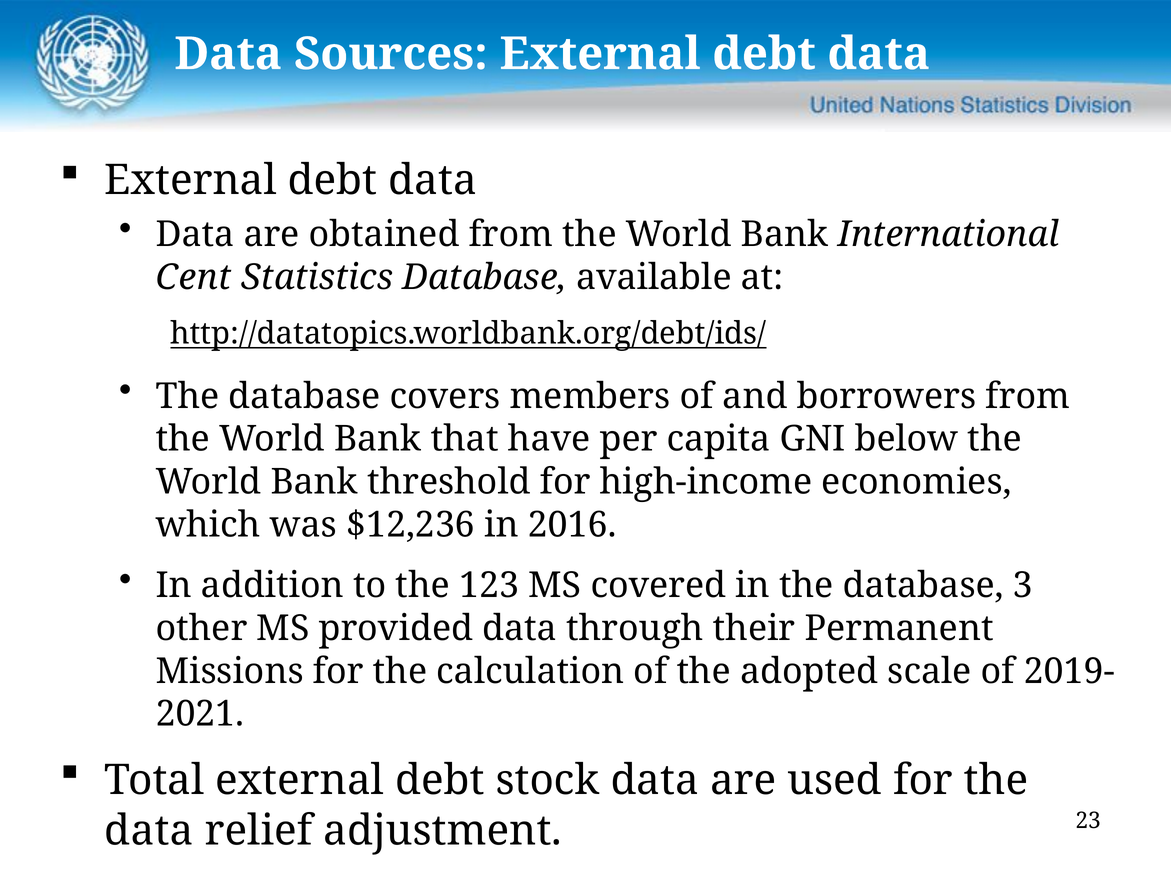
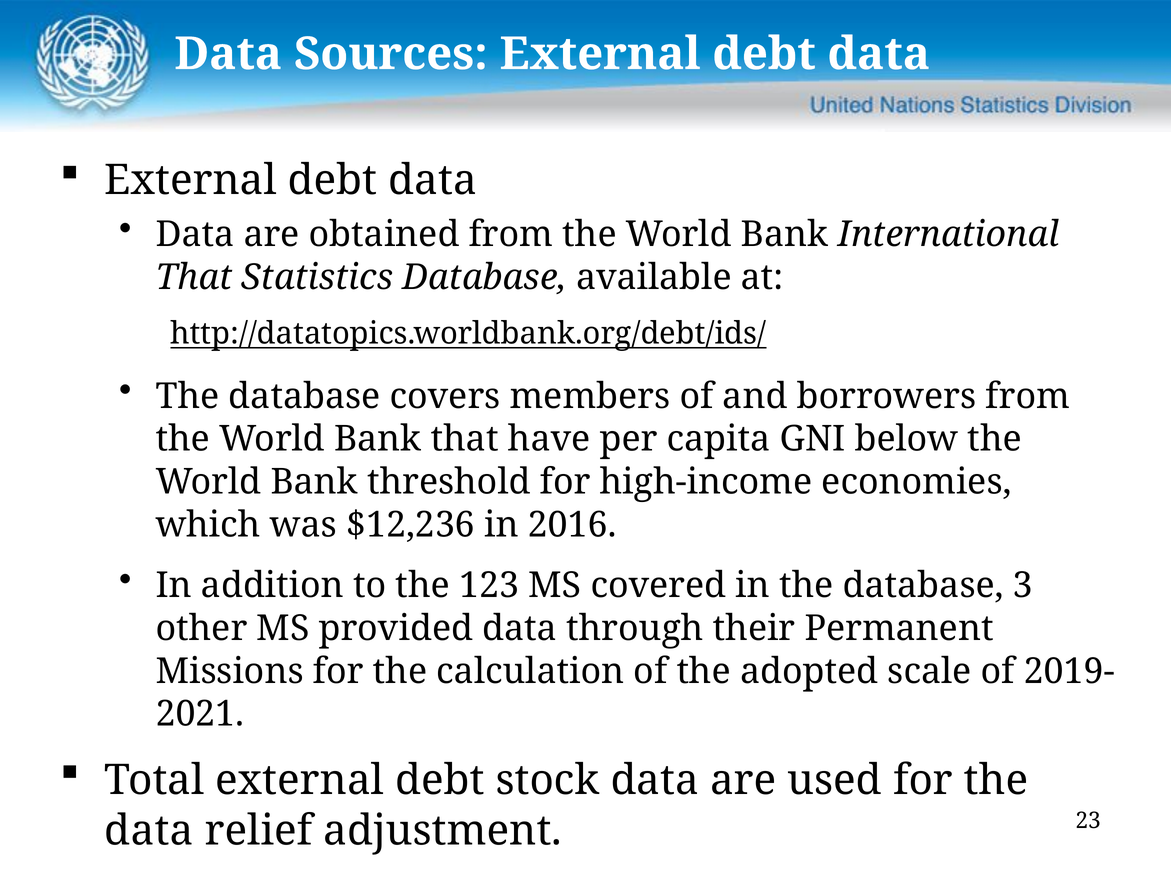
Cent at (194, 278): Cent -> That
